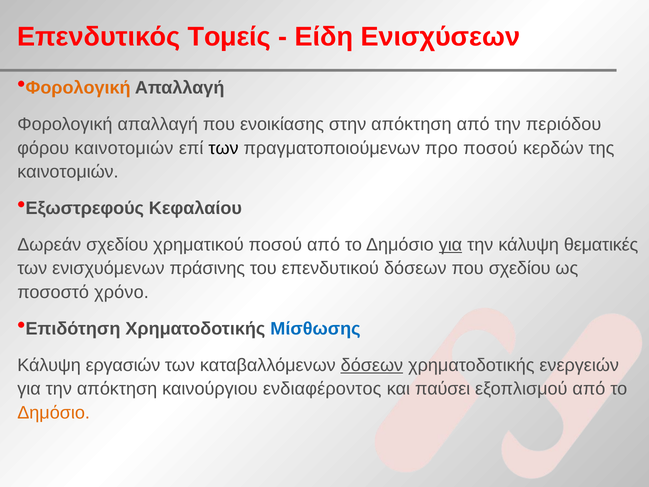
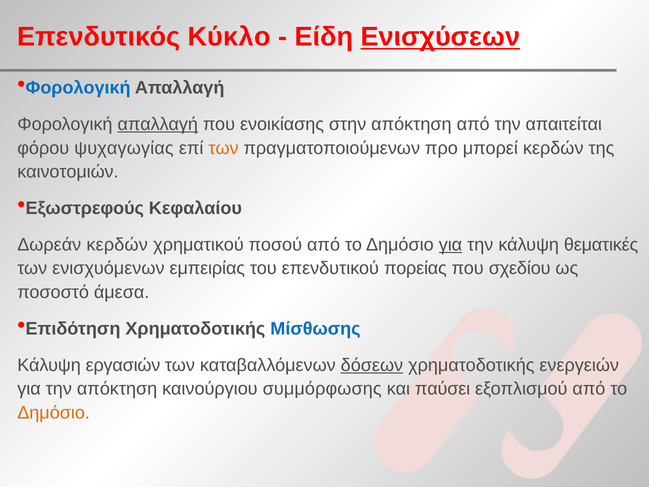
Τομείς: Τομείς -> Κύκλο
Ενισχύσεων underline: none -> present
Φορολογική at (78, 88) colour: orange -> blue
απαλλαγή at (158, 124) underline: none -> present
περιόδου: περιόδου -> απαιτείται
φόρου καινοτομιών: καινοτομιών -> ψυχαγωγίας
των at (224, 148) colour: black -> orange
προ ποσού: ποσού -> μπορεί
Δωρεάν σχεδίου: σχεδίου -> κερδών
πράσινης: πράσινης -> εμπειρίας
επενδυτικού δόσεων: δόσεων -> πορείας
χρόνο: χρόνο -> άμεσα
ενδιαφέροντος: ενδιαφέροντος -> συμμόρφωσης
